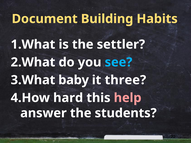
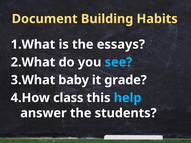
settler: settler -> essays
three: three -> grade
hard: hard -> class
help colour: pink -> light blue
